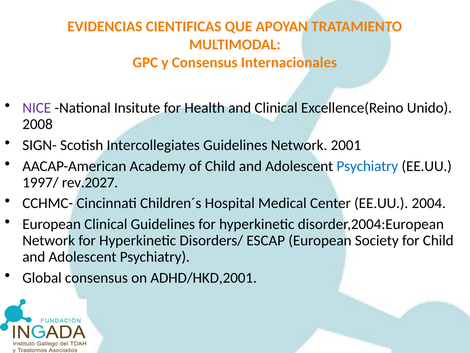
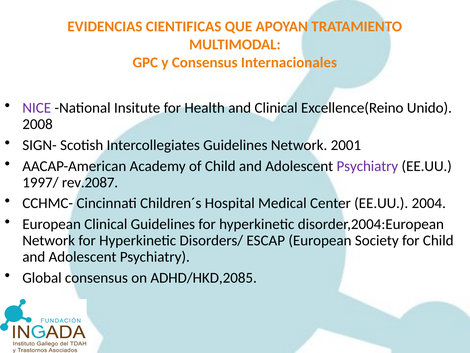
Psychiatry at (367, 166) colour: blue -> purple
rev.2027: rev.2027 -> rev.2087
ADHD/HKD,2001: ADHD/HKD,2001 -> ADHD/HKD,2085
